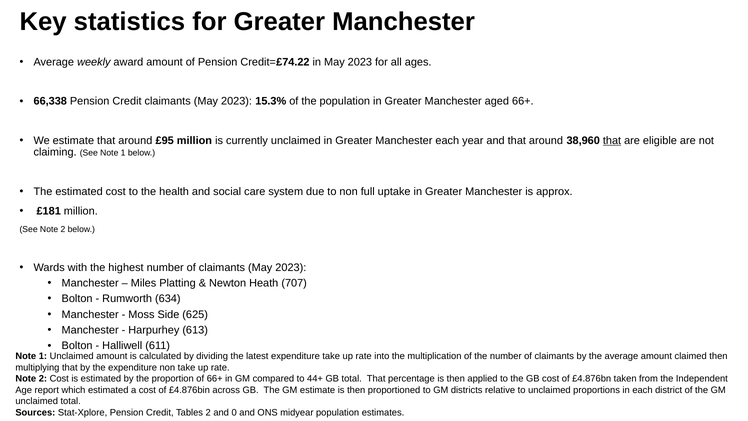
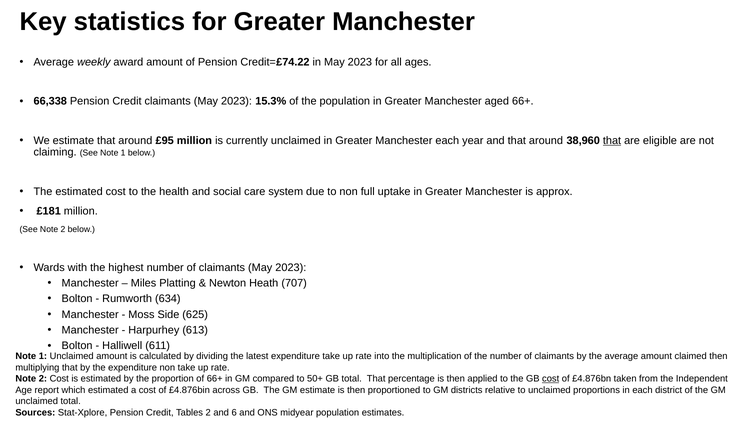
44+: 44+ -> 50+
cost at (551, 379) underline: none -> present
0: 0 -> 6
